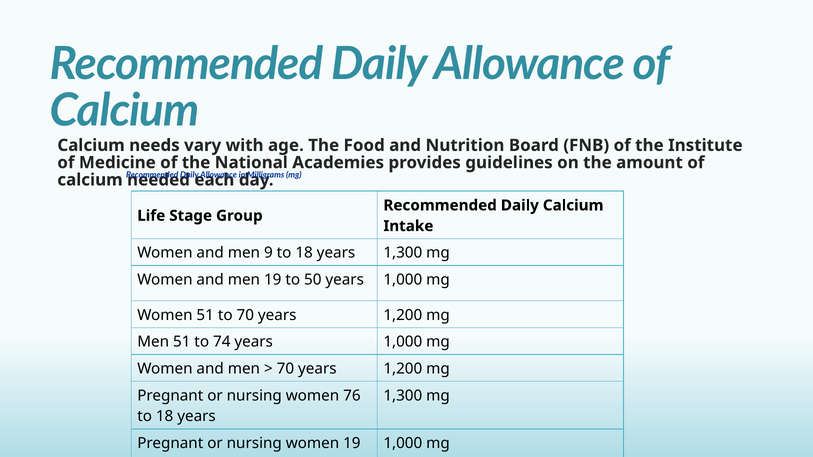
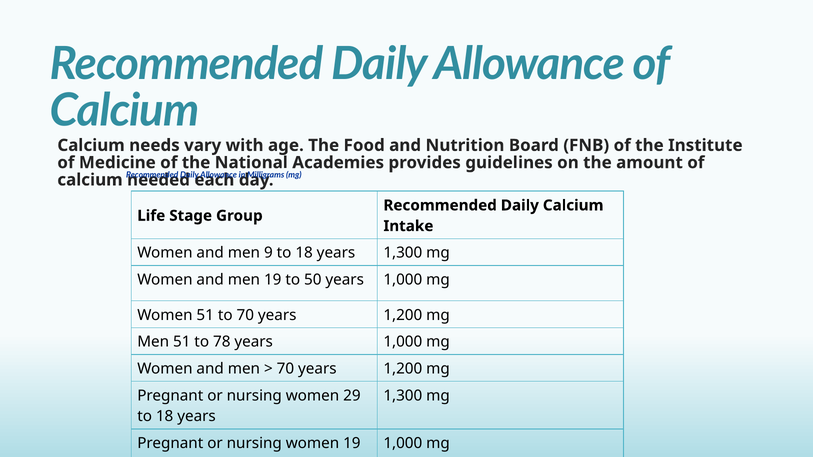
74: 74 -> 78
76: 76 -> 29
